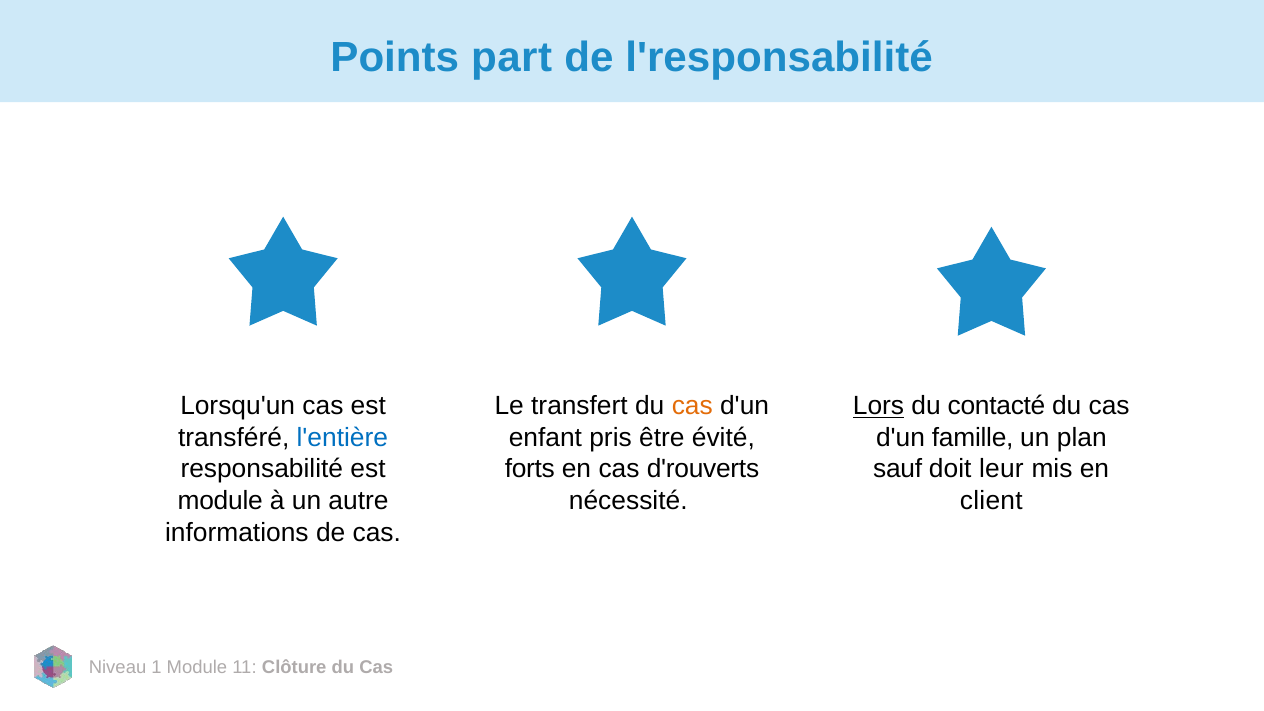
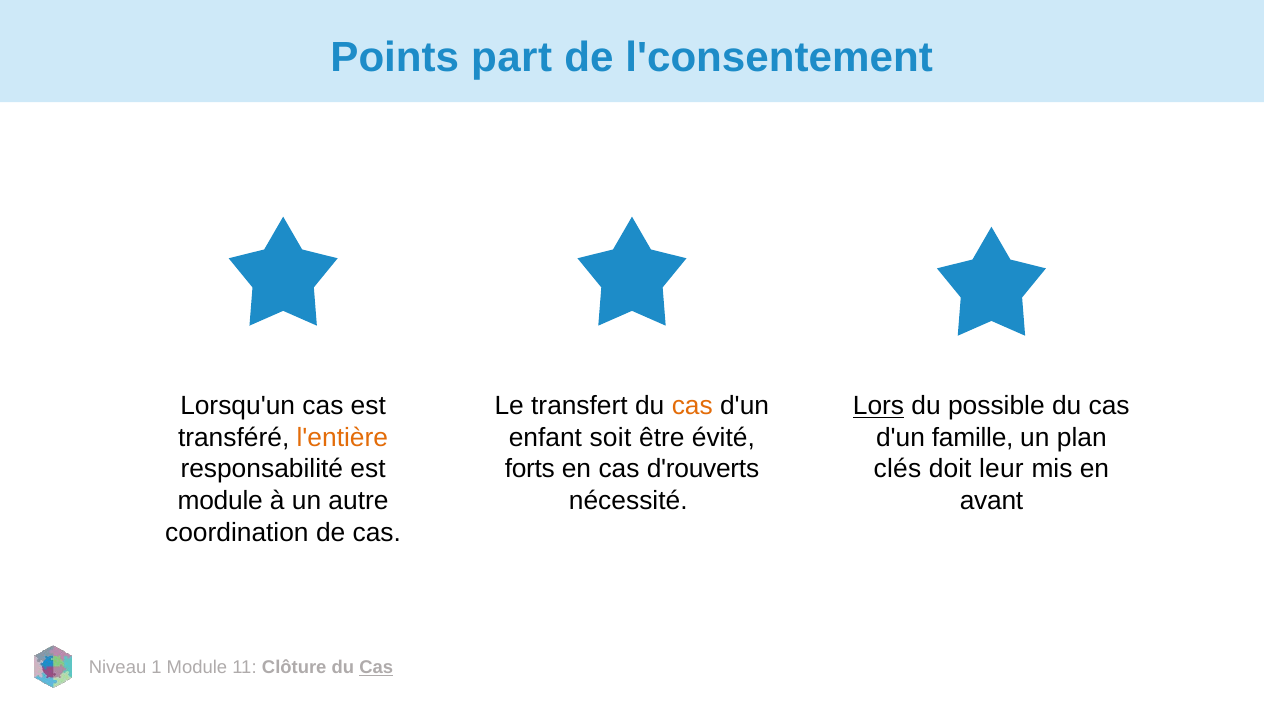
l'responsabilité: l'responsabilité -> l'consentement
contacté: contacté -> possible
pris: pris -> soit
l'entière colour: blue -> orange
sauf: sauf -> clés
client: client -> avant
informations: informations -> coordination
Cas at (376, 668) underline: none -> present
